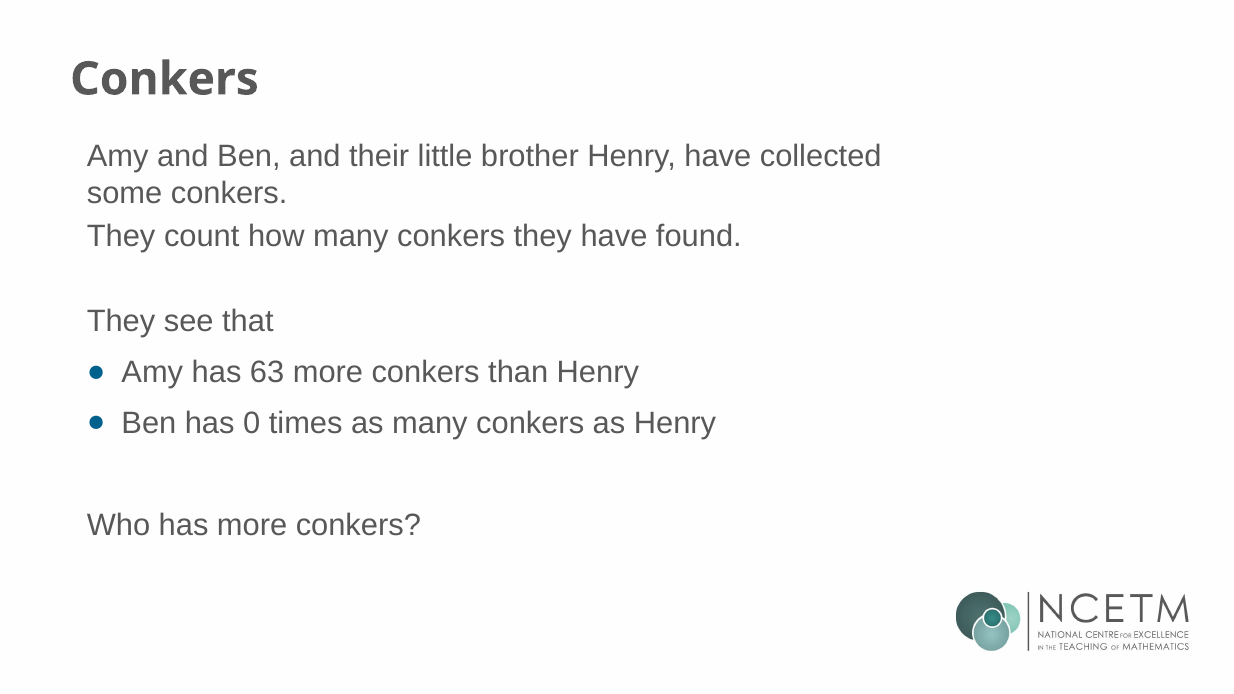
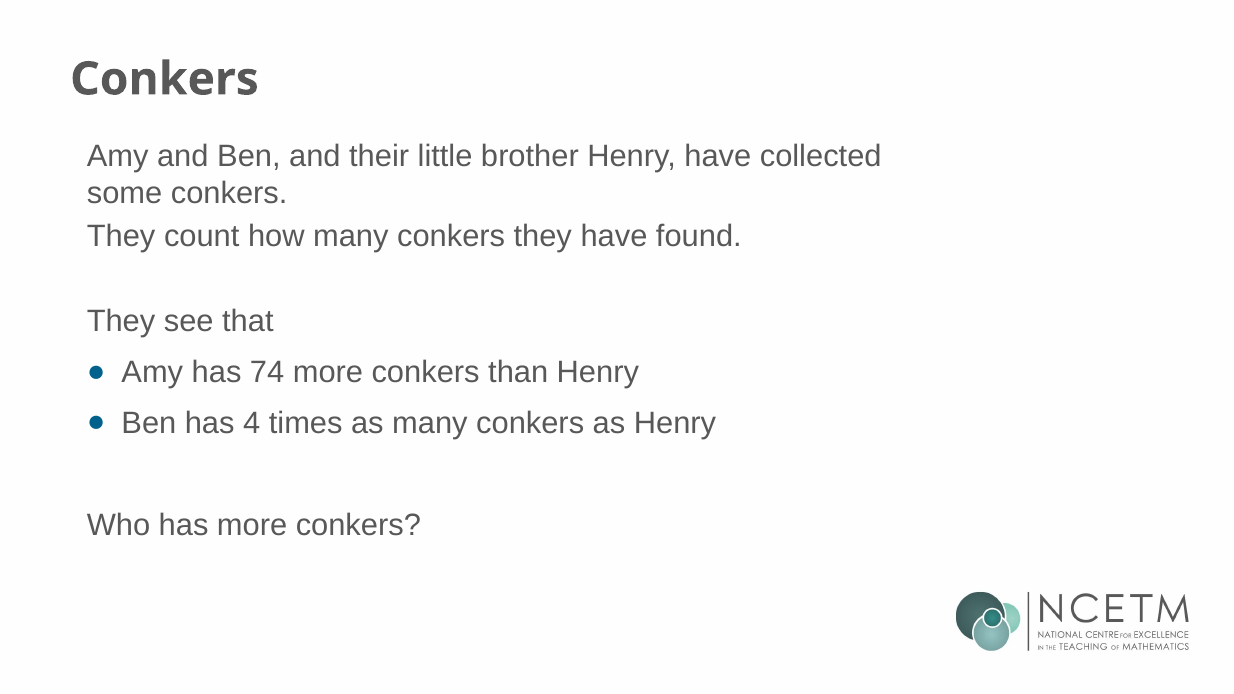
63: 63 -> 74
0: 0 -> 4
